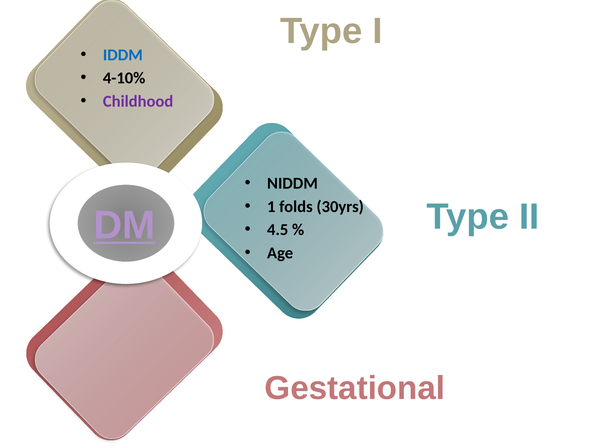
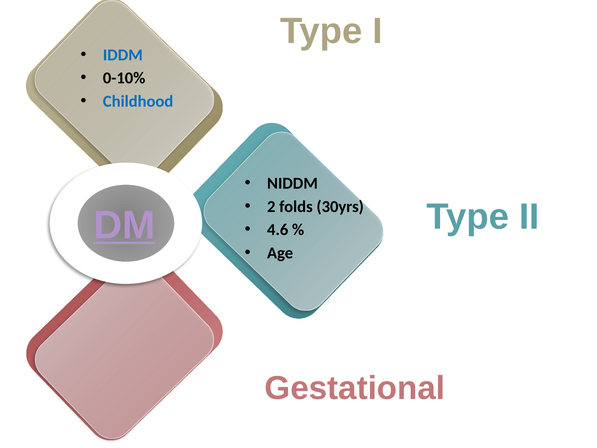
4-10%: 4-10% -> 0-10%
Childhood colour: purple -> blue
1: 1 -> 2
4.5: 4.5 -> 4.6
